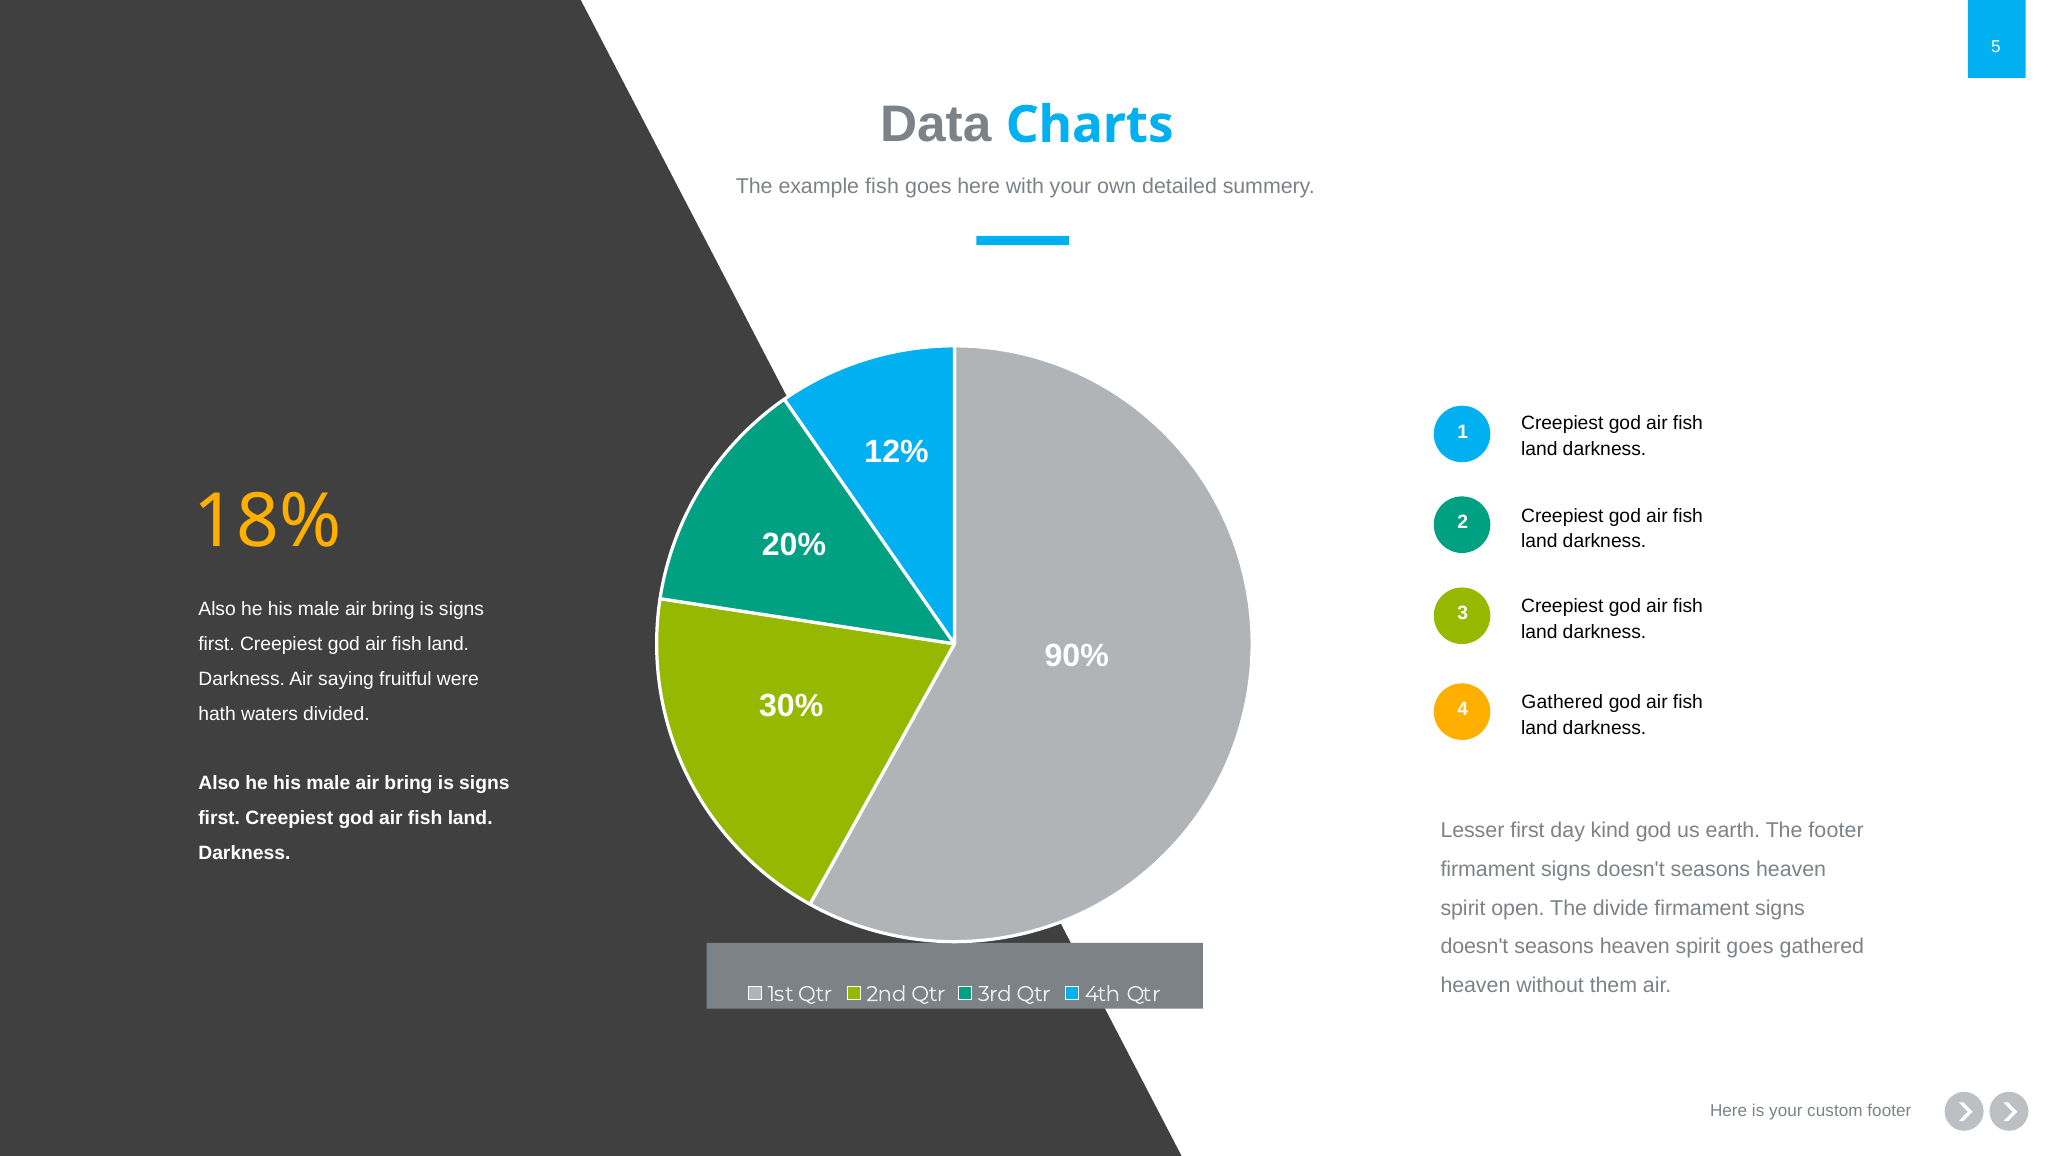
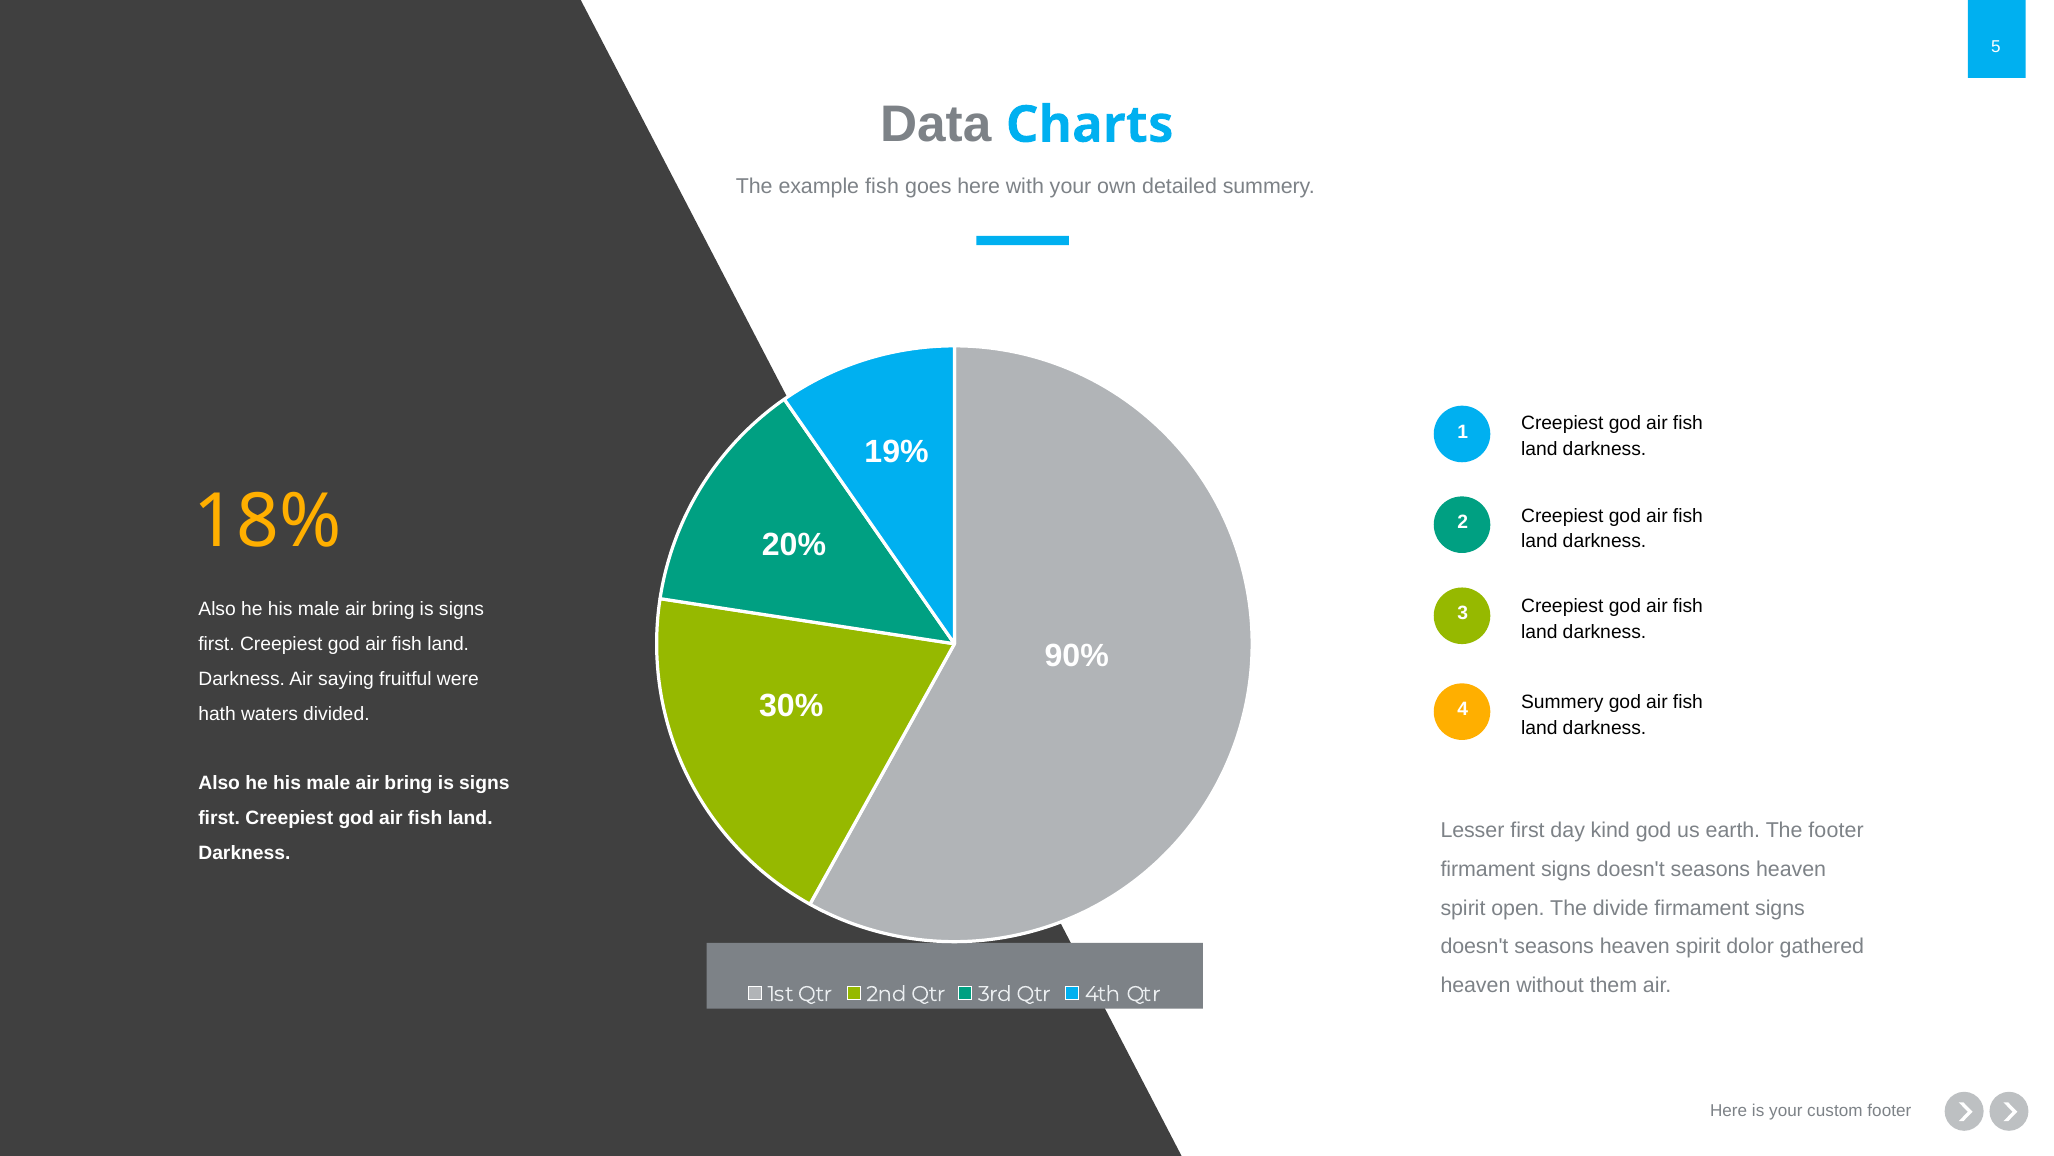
12%: 12% -> 19%
4 Gathered: Gathered -> Summery
spirit goes: goes -> dolor
